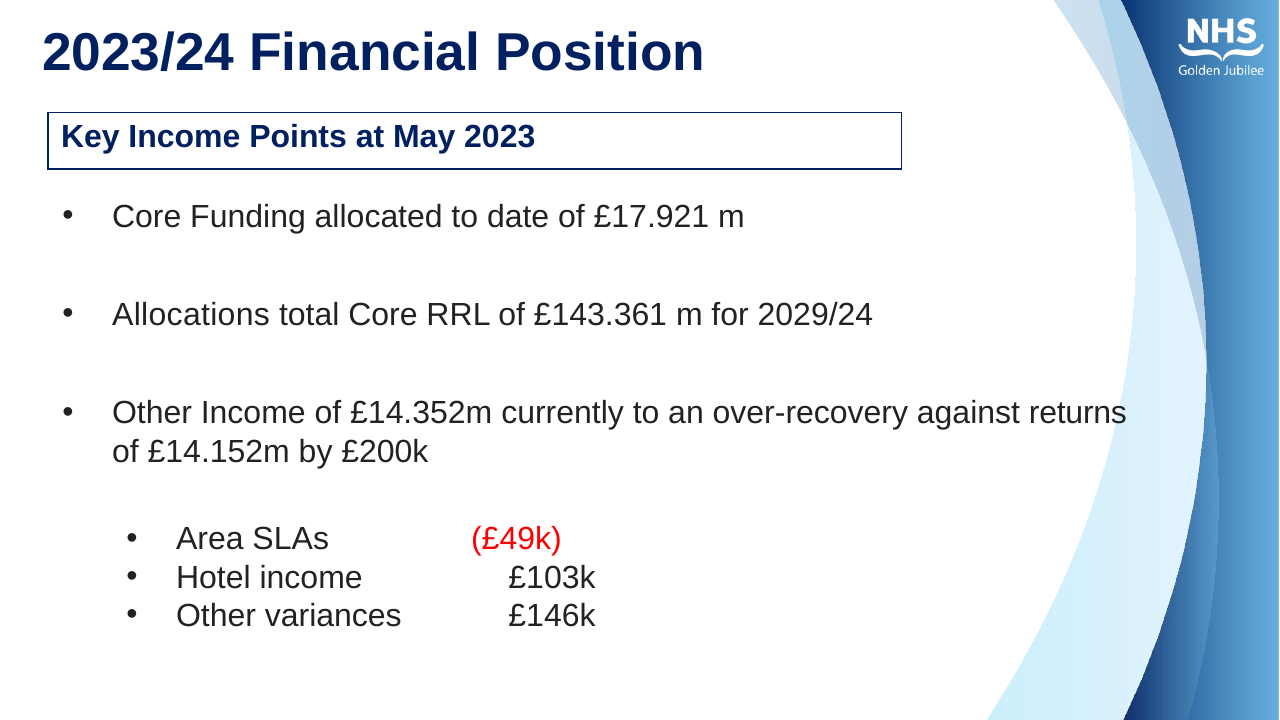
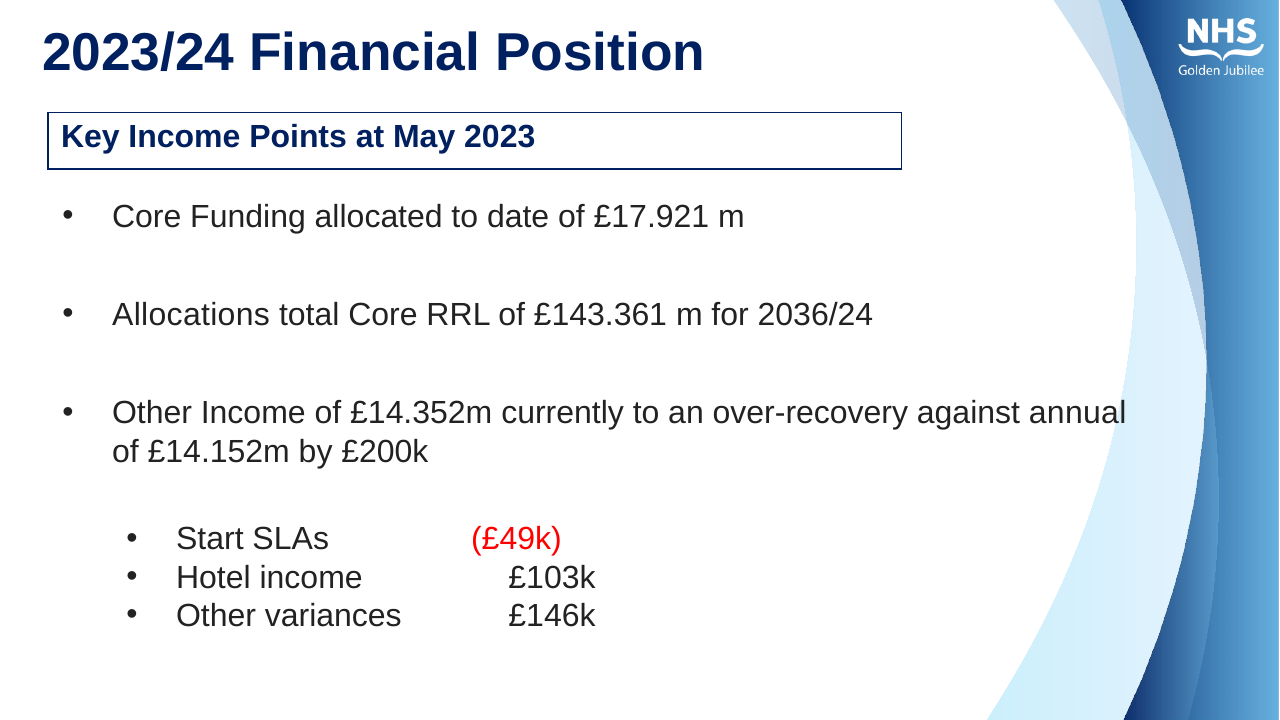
2029/24: 2029/24 -> 2036/24
returns: returns -> annual
Area: Area -> Start
